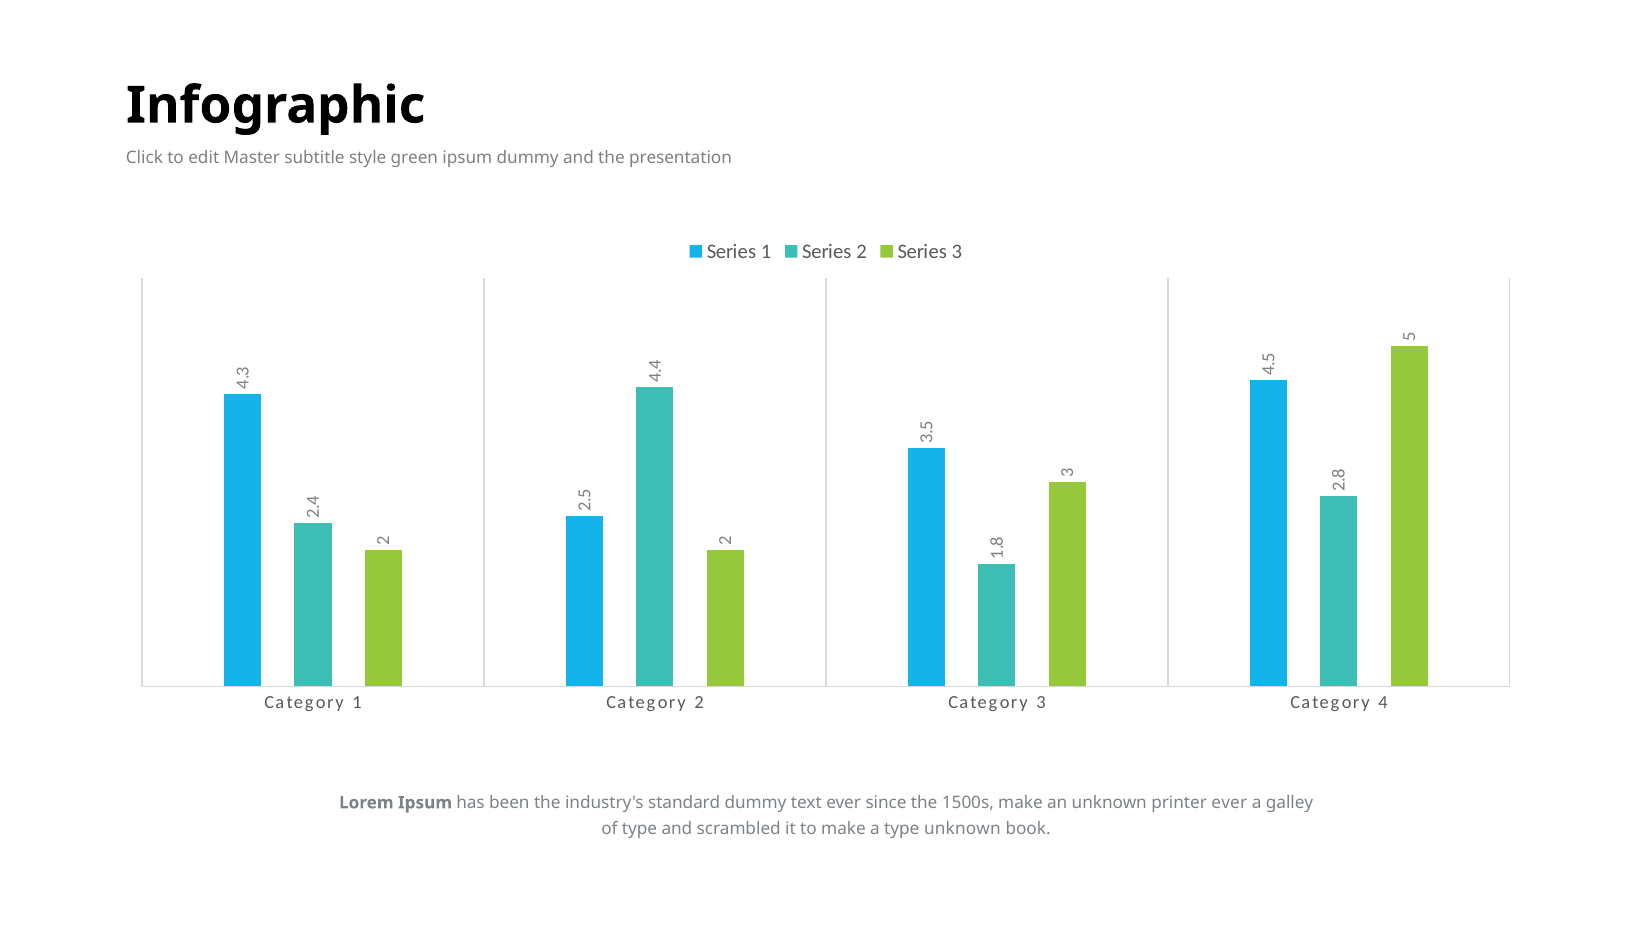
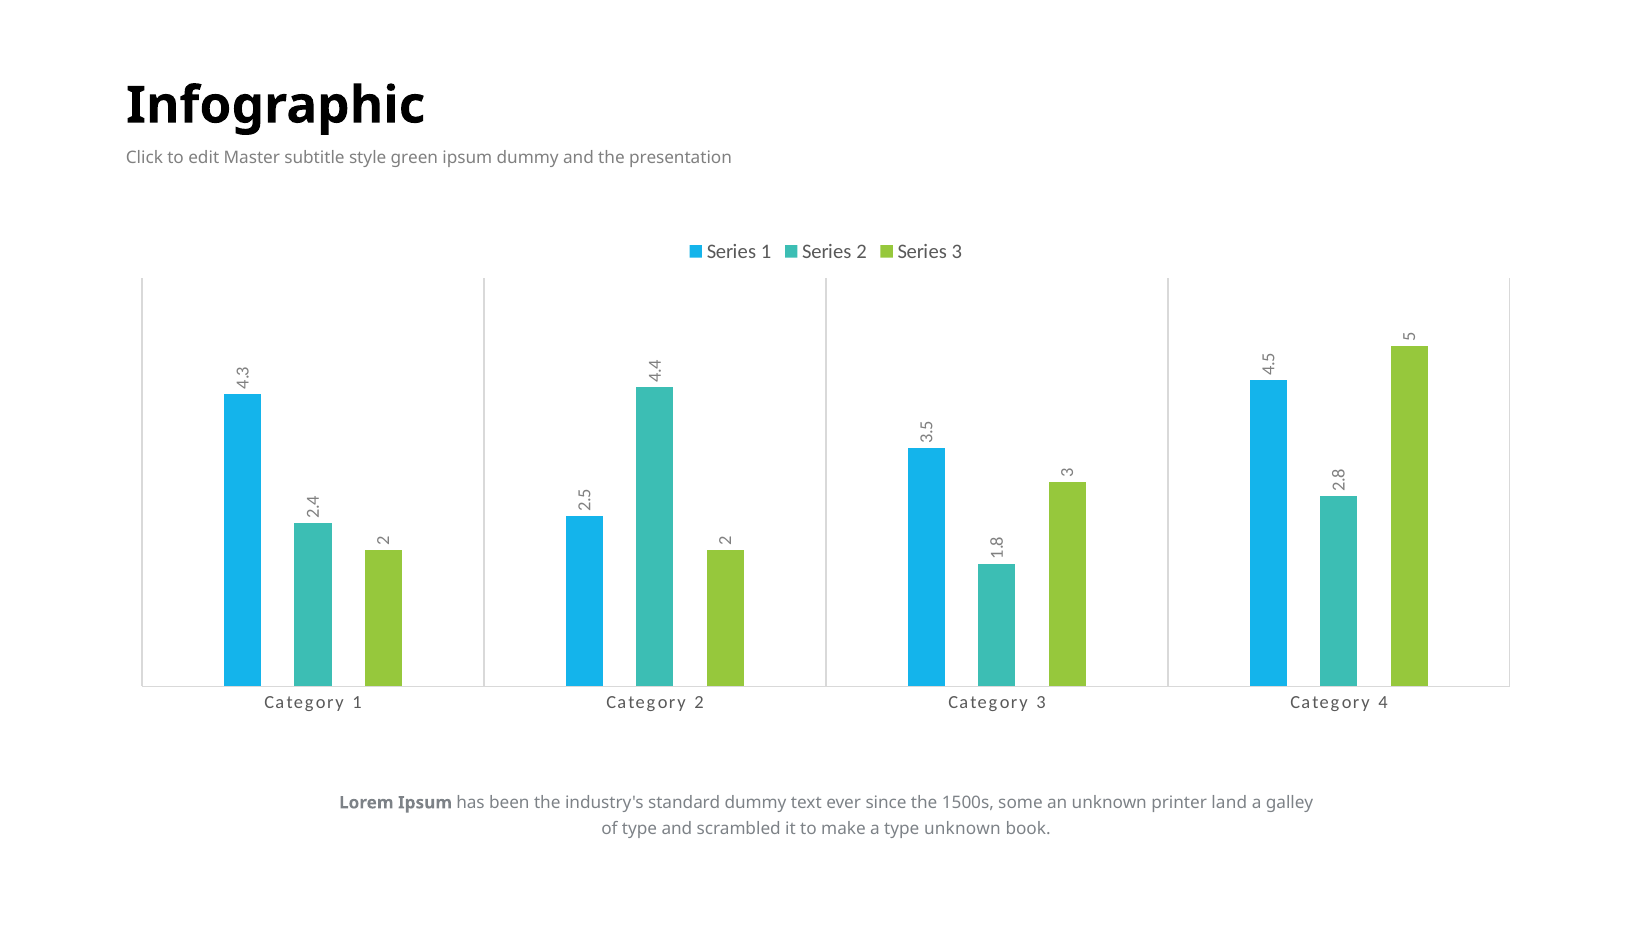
1500s make: make -> some
printer ever: ever -> land
